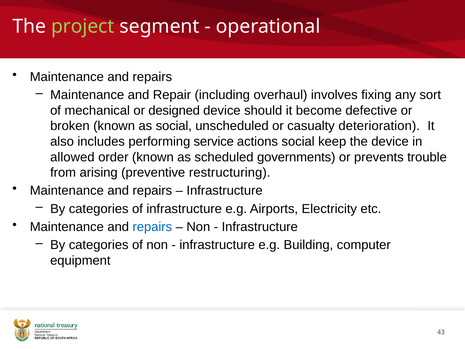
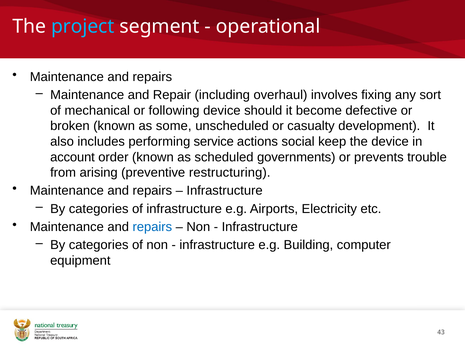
project colour: light green -> light blue
designed: designed -> following
as social: social -> some
deterioration: deterioration -> development
allowed: allowed -> account
